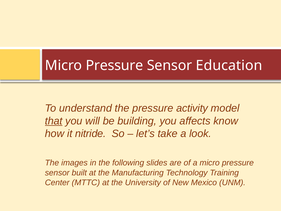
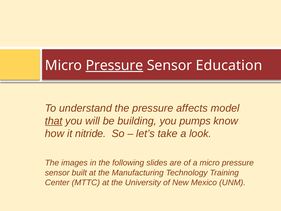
Pressure at (114, 65) underline: none -> present
activity: activity -> affects
affects: affects -> pumps
